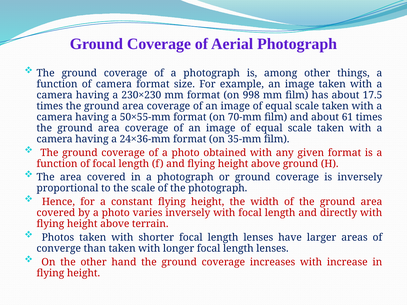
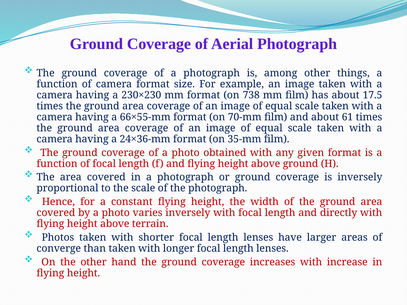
998: 998 -> 738
50×55-mm: 50×55-mm -> 66×55-mm
